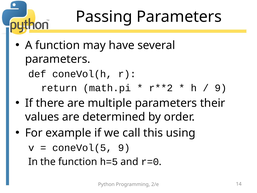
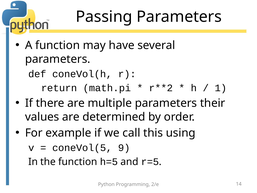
9 at (221, 88): 9 -> 1
r=0: r=0 -> r=5
